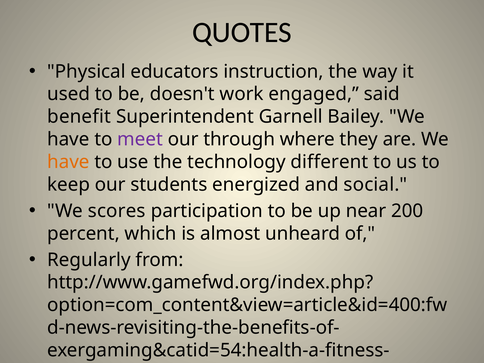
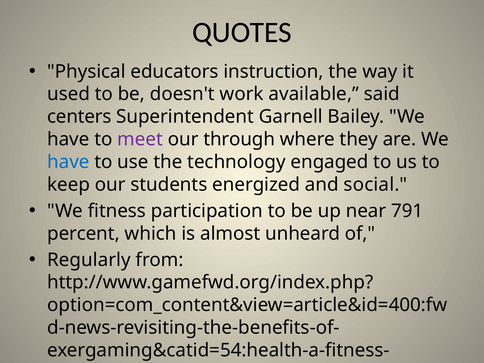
engaged: engaged -> available
benefit: benefit -> centers
have at (68, 162) colour: orange -> blue
different: different -> engaged
scores: scores -> fitness
200: 200 -> 791
